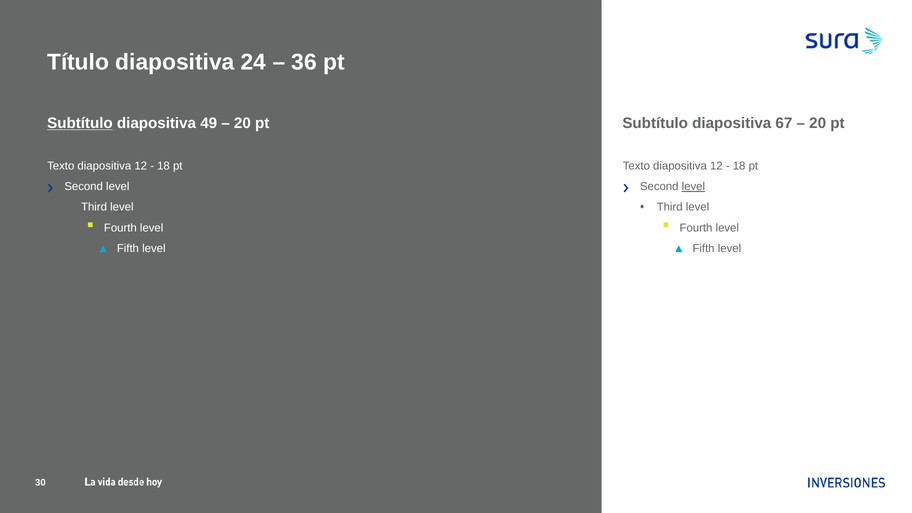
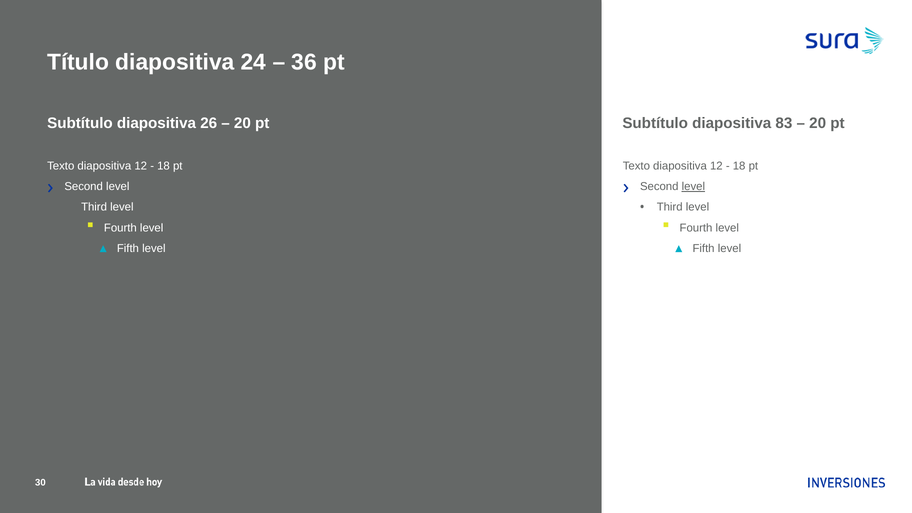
Subtítulo at (80, 123) underline: present -> none
49: 49 -> 26
67: 67 -> 83
